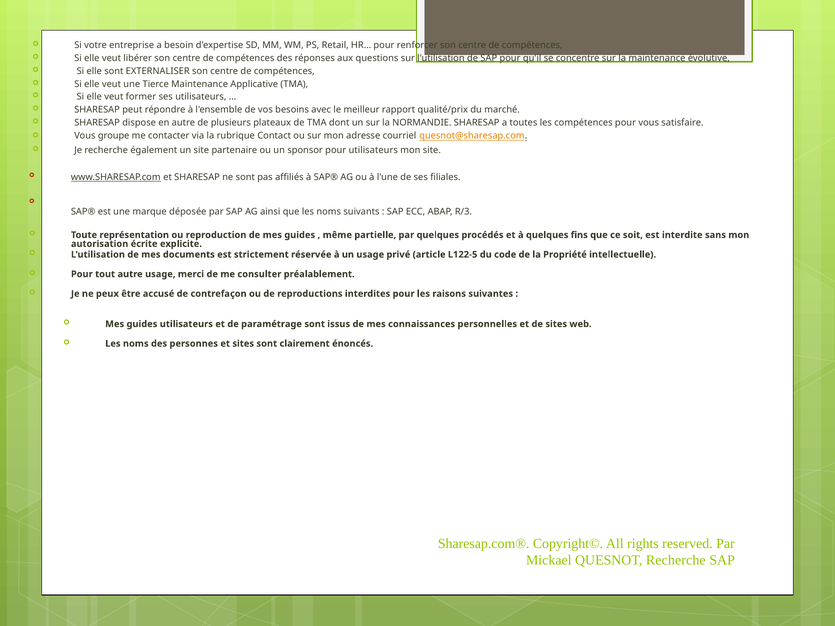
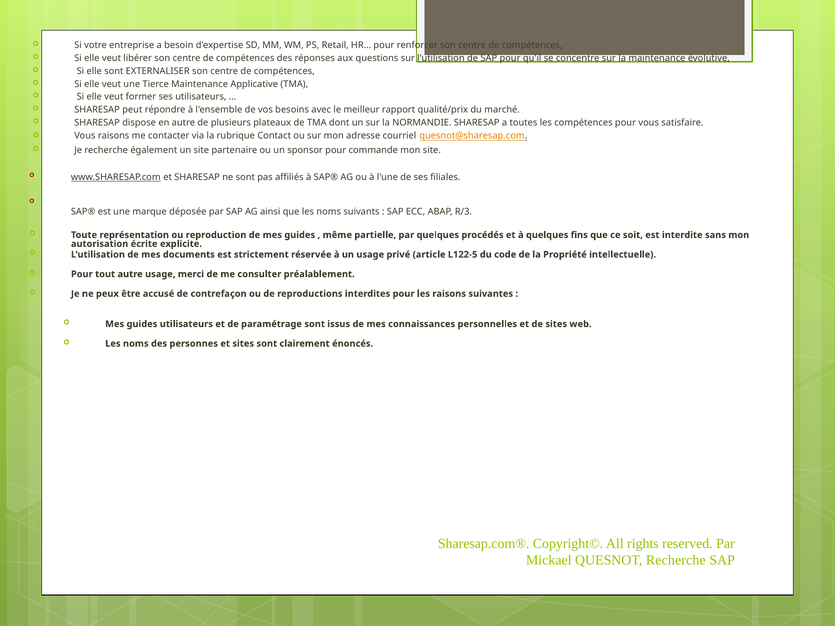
Vous groupe: groupe -> raisons
pour utilisateurs: utilisateurs -> commande
